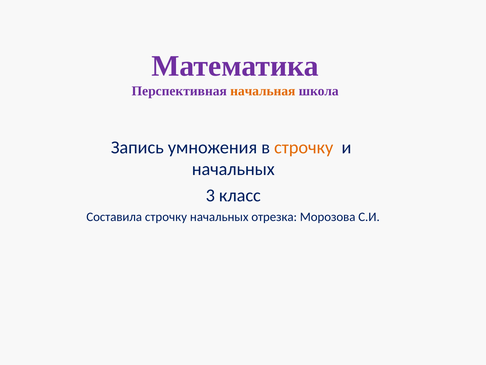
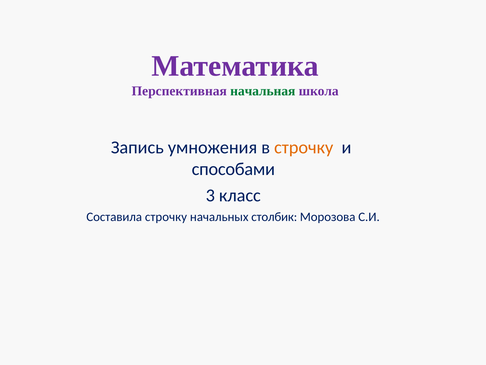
начальная colour: orange -> green
начальных at (233, 169): начальных -> способами
отрезка: отрезка -> столбик
